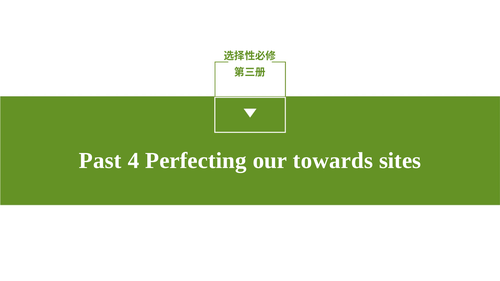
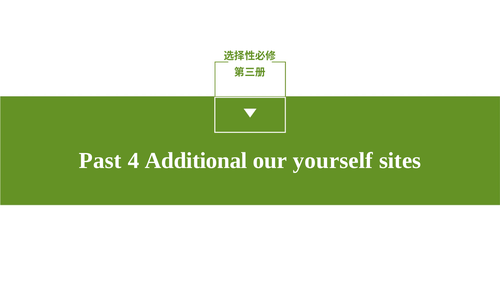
Perfecting: Perfecting -> Additional
towards: towards -> yourself
